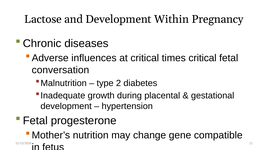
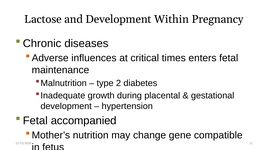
times critical: critical -> enters
conversation: conversation -> maintenance
progesterone: progesterone -> accompanied
